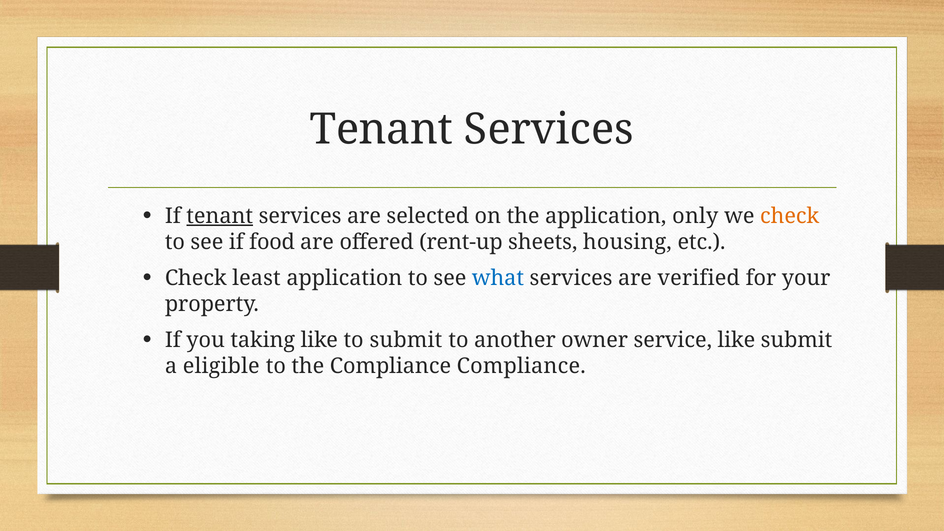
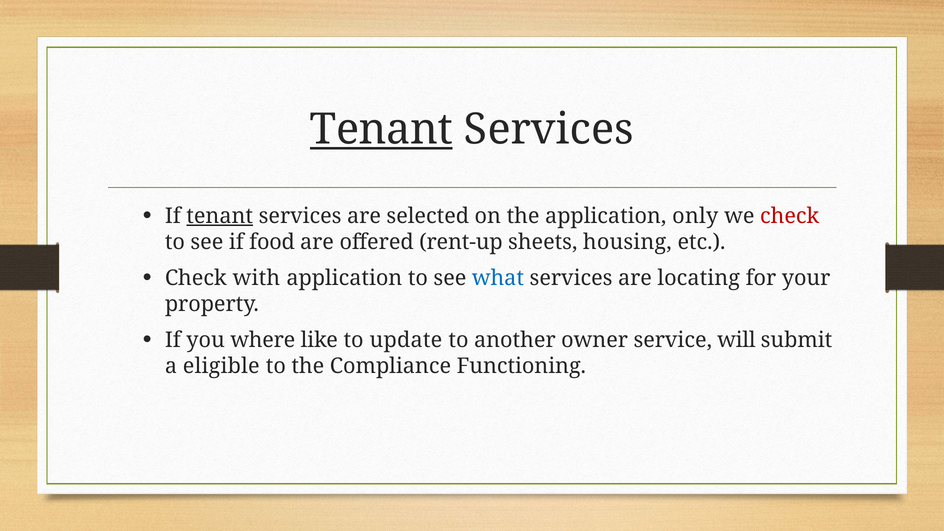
Tenant at (381, 130) underline: none -> present
check at (790, 216) colour: orange -> red
least: least -> with
verified: verified -> locating
taking: taking -> where
to submit: submit -> update
service like: like -> will
Compliance Compliance: Compliance -> Functioning
